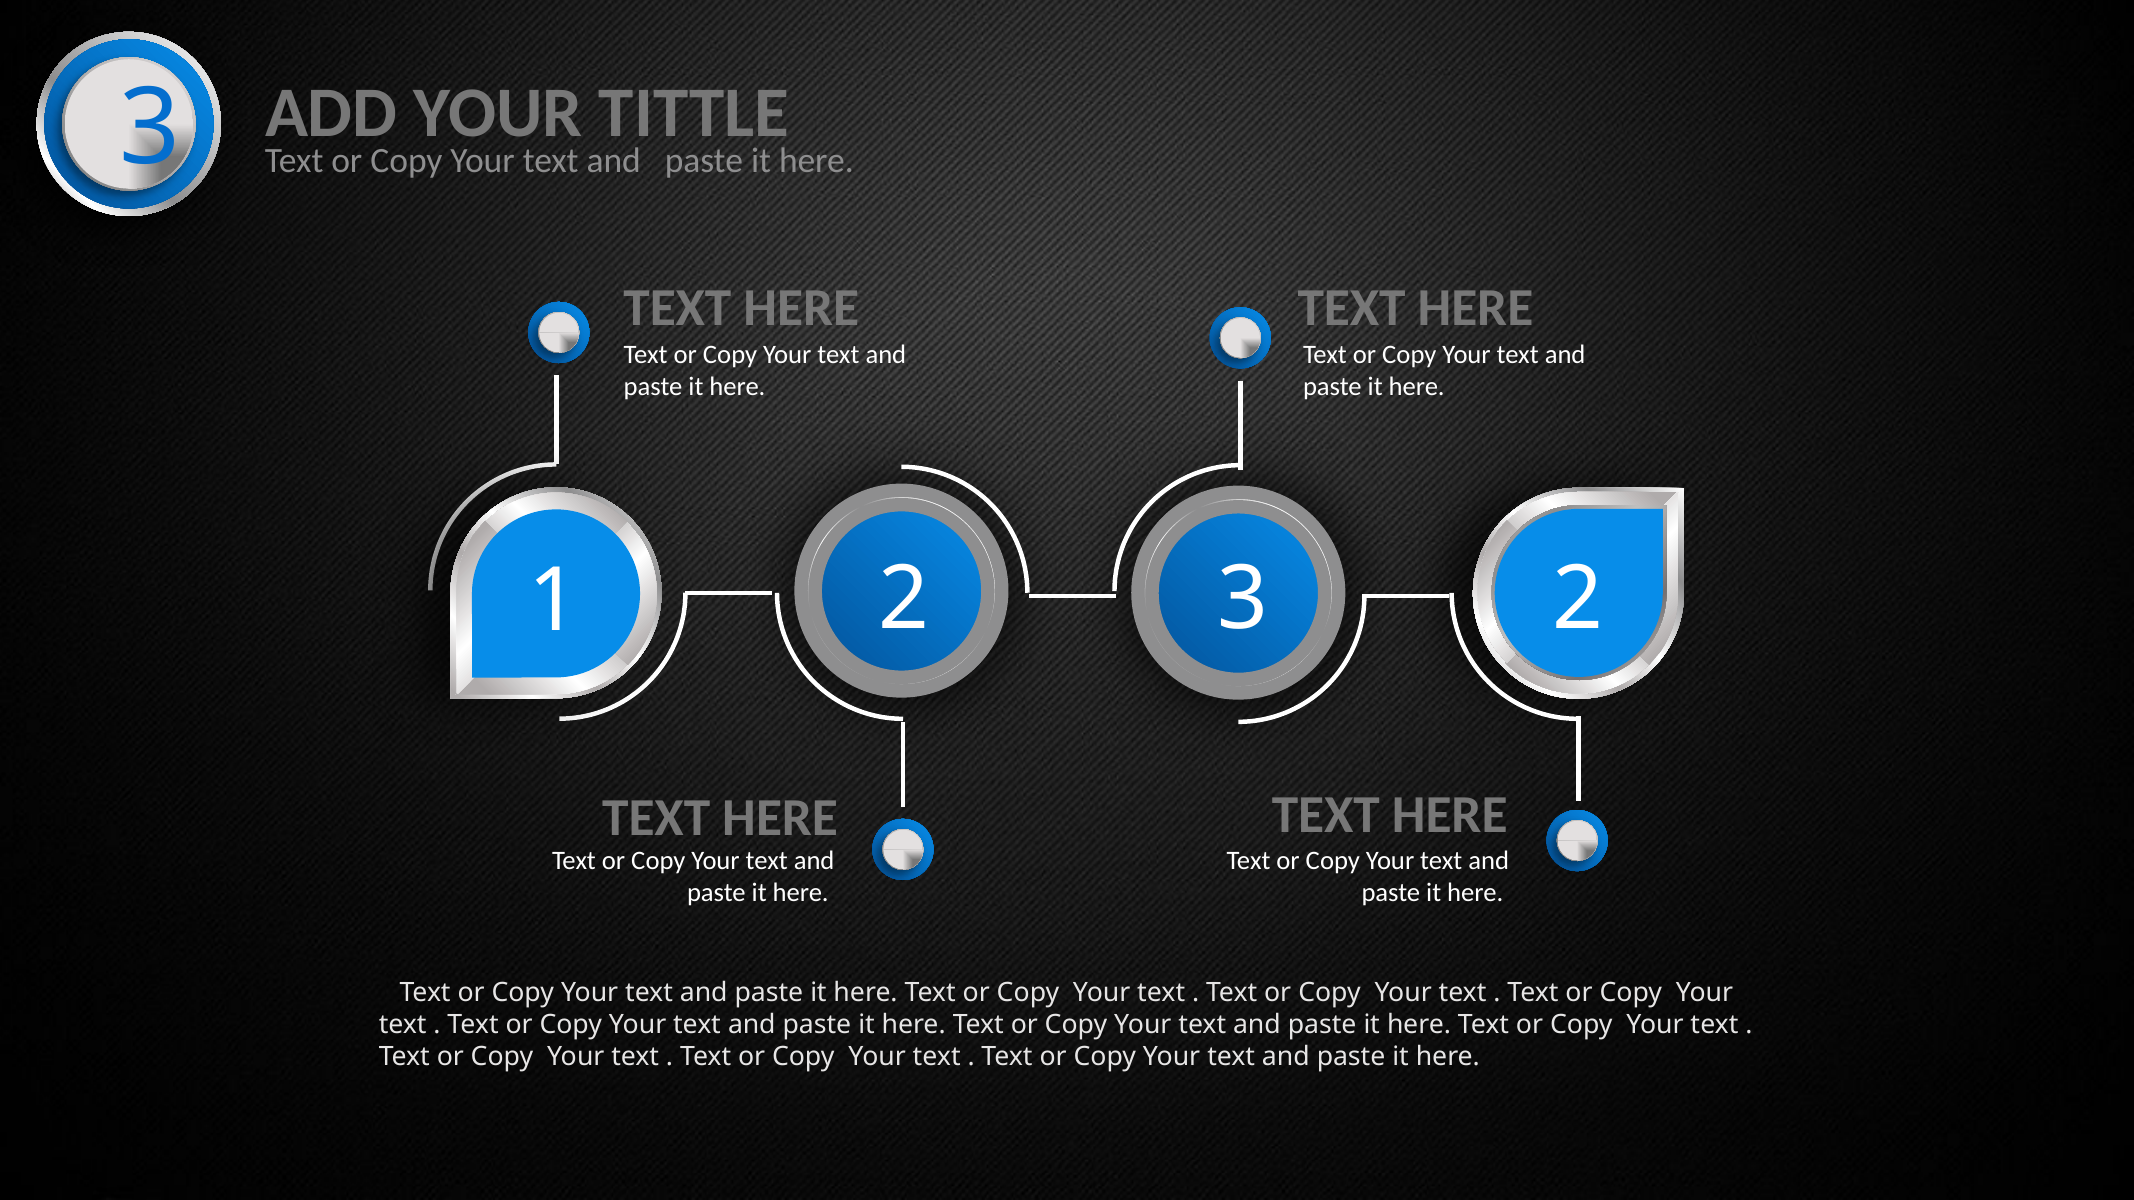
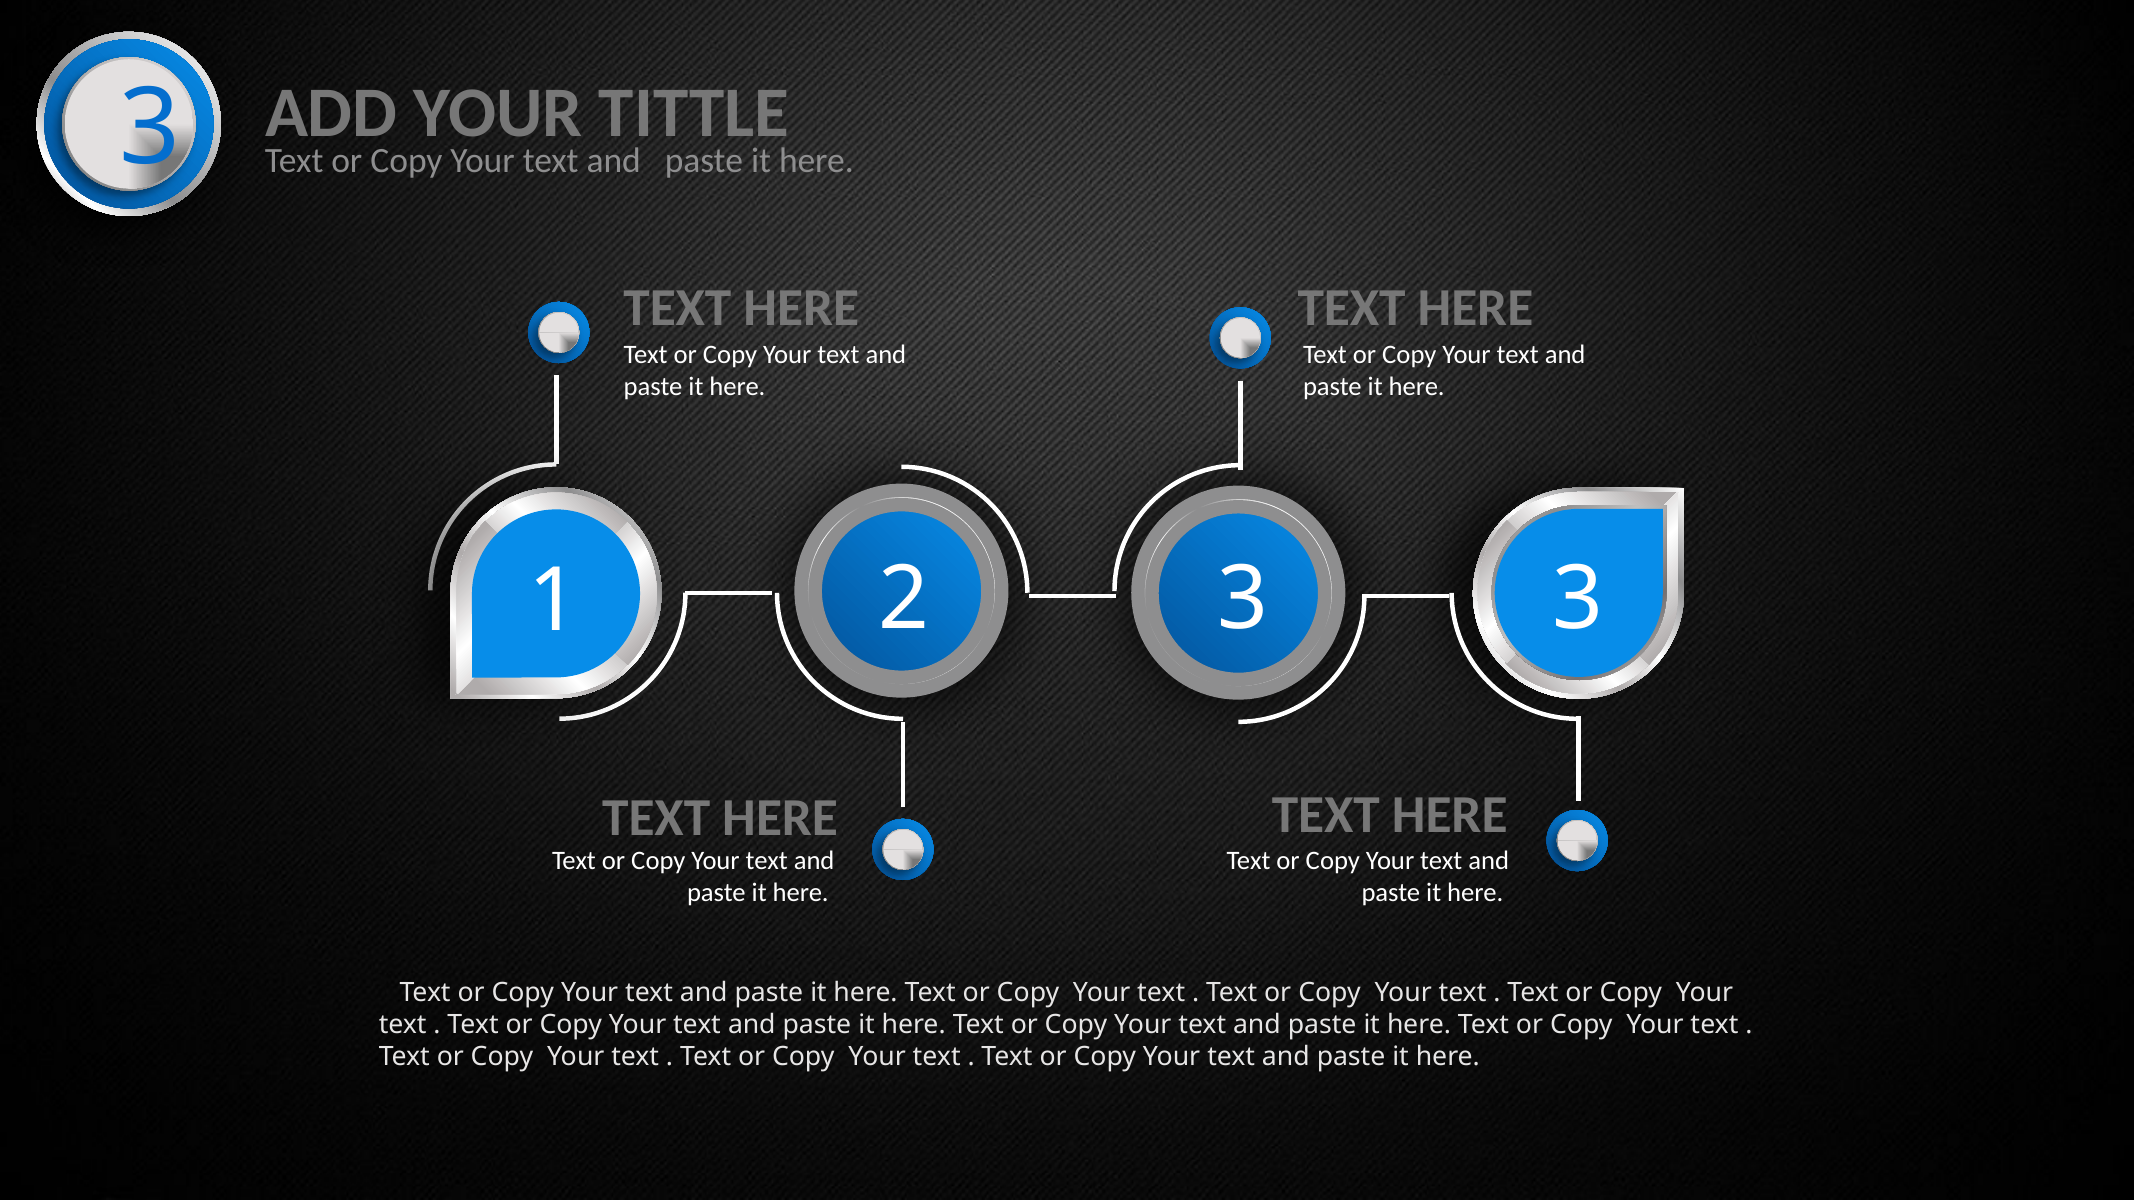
3 2: 2 -> 3
